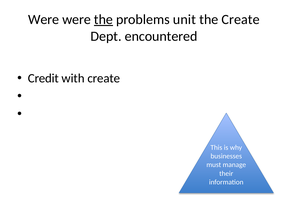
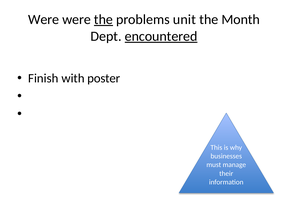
the Create: Create -> Month
encountered underline: none -> present
Credit: Credit -> Finish
with create: create -> poster
